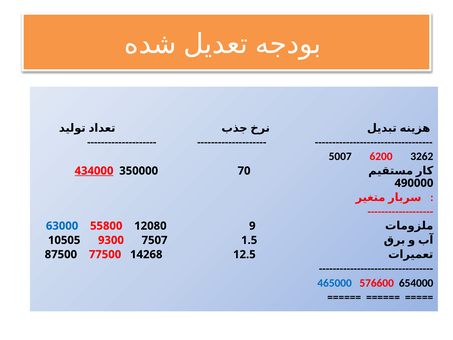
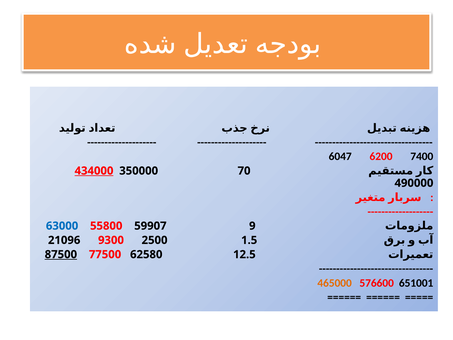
5007: 5007 -> 6047
3262: 3262 -> 7400
12080: 12080 -> 59907
10505: 10505 -> 21096
7507: 7507 -> 2500
87500 underline: none -> present
14268: 14268 -> 62580
465000 colour: blue -> orange
654000: 654000 -> 651001
